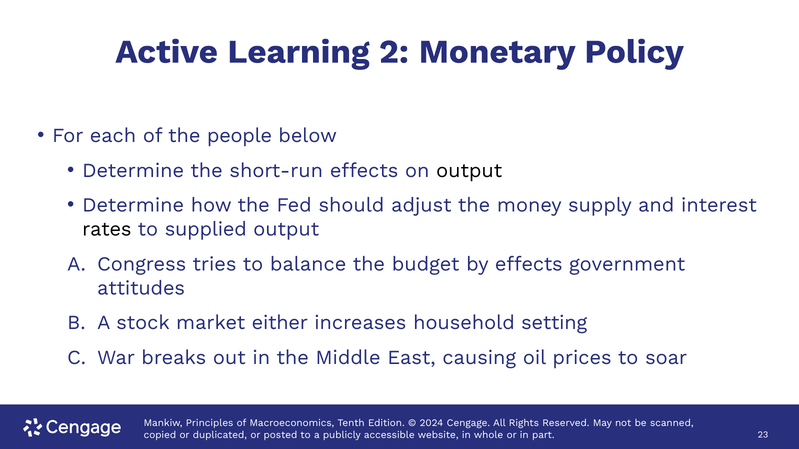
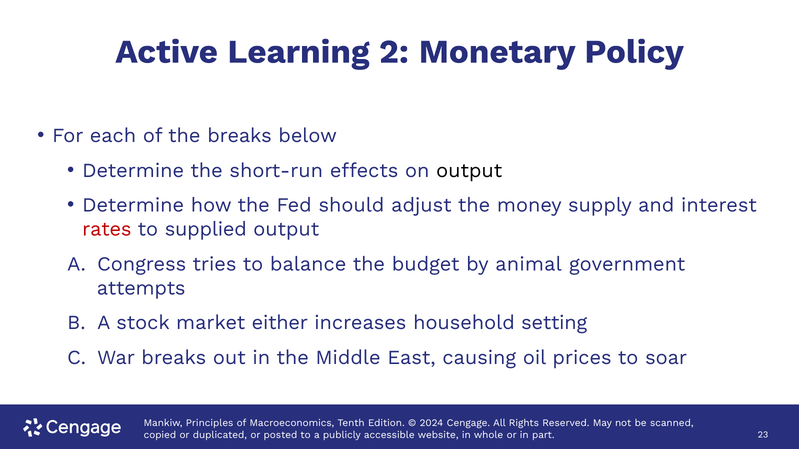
the people: people -> breaks
rates colour: black -> red
by effects: effects -> animal
attitudes: attitudes -> attempts
